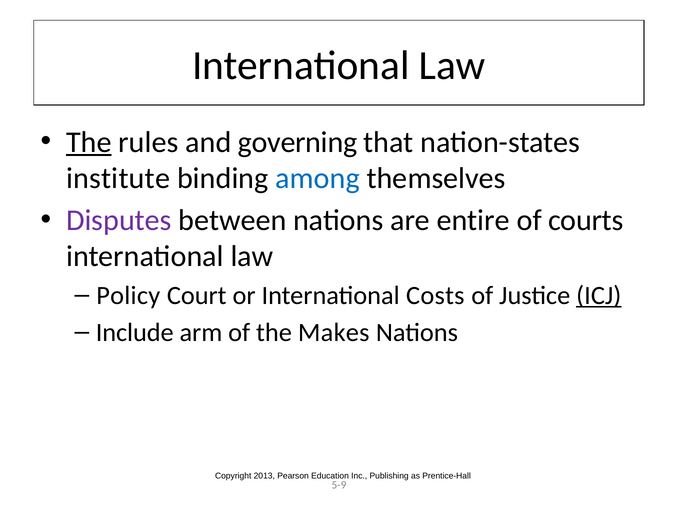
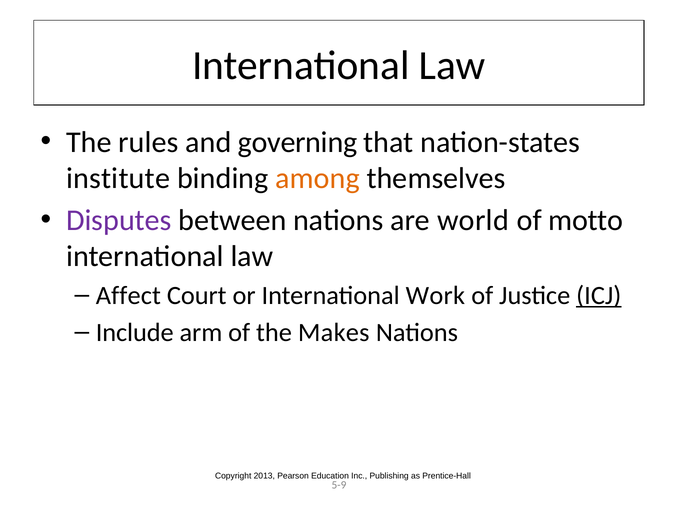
The at (89, 142) underline: present -> none
among colour: blue -> orange
entire: entire -> world
courts: courts -> motto
Policy: Policy -> Affect
Costs: Costs -> Work
